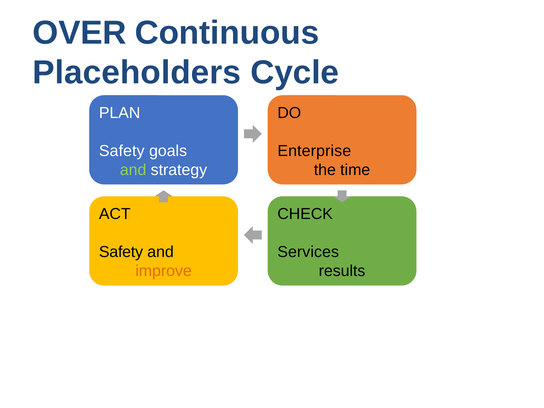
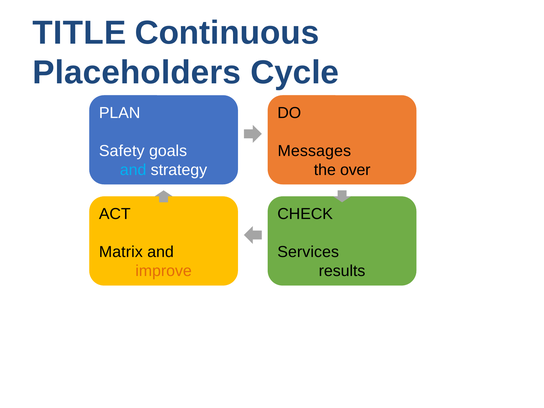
OVER: OVER -> TITLE
Enterprise: Enterprise -> Messages
and at (133, 170) colour: light green -> light blue
time: time -> over
Safety at (121, 252): Safety -> Matrix
